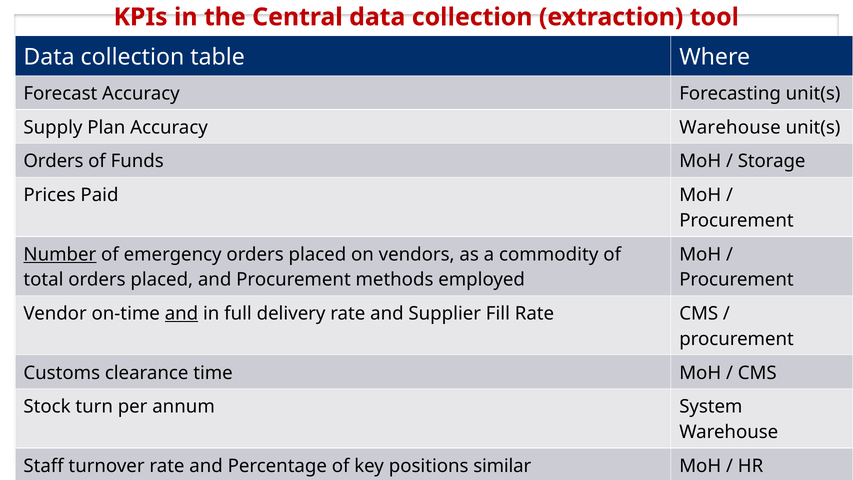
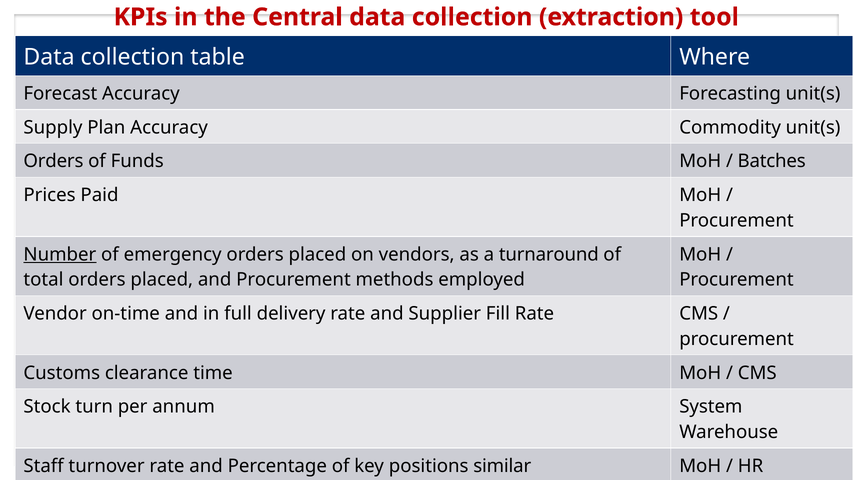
Accuracy Warehouse: Warehouse -> Commodity
Storage at (772, 161): Storage -> Batches
commodity: commodity -> turnaround
and at (181, 314) underline: present -> none
